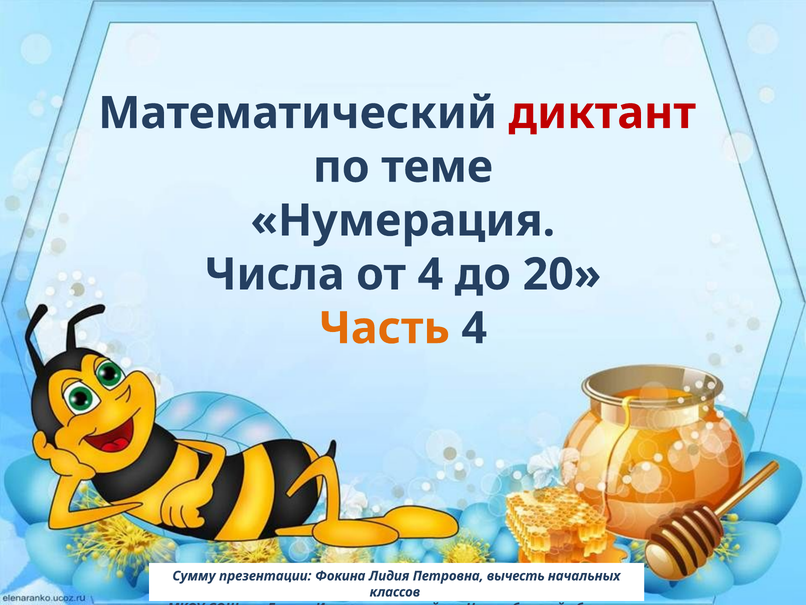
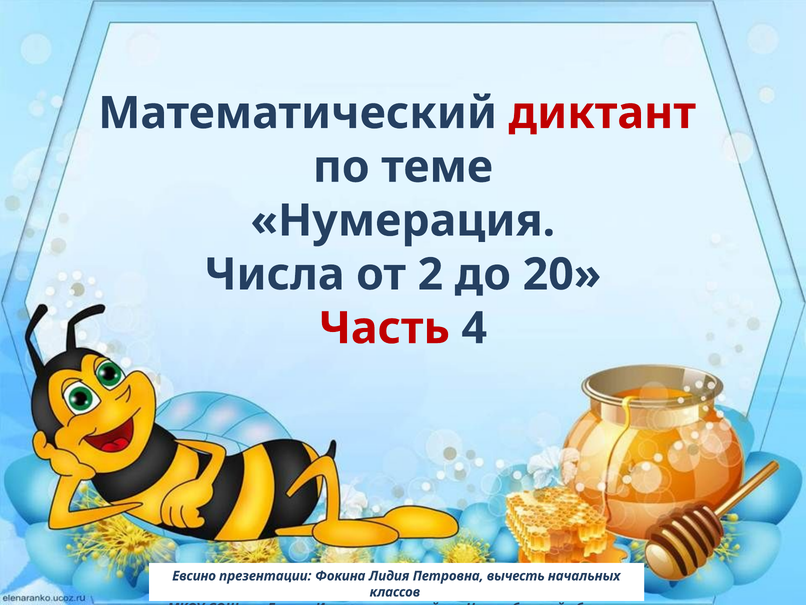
от 4: 4 -> 2
Часть colour: orange -> red
Сумму at (194, 576): Сумму -> Евсино
